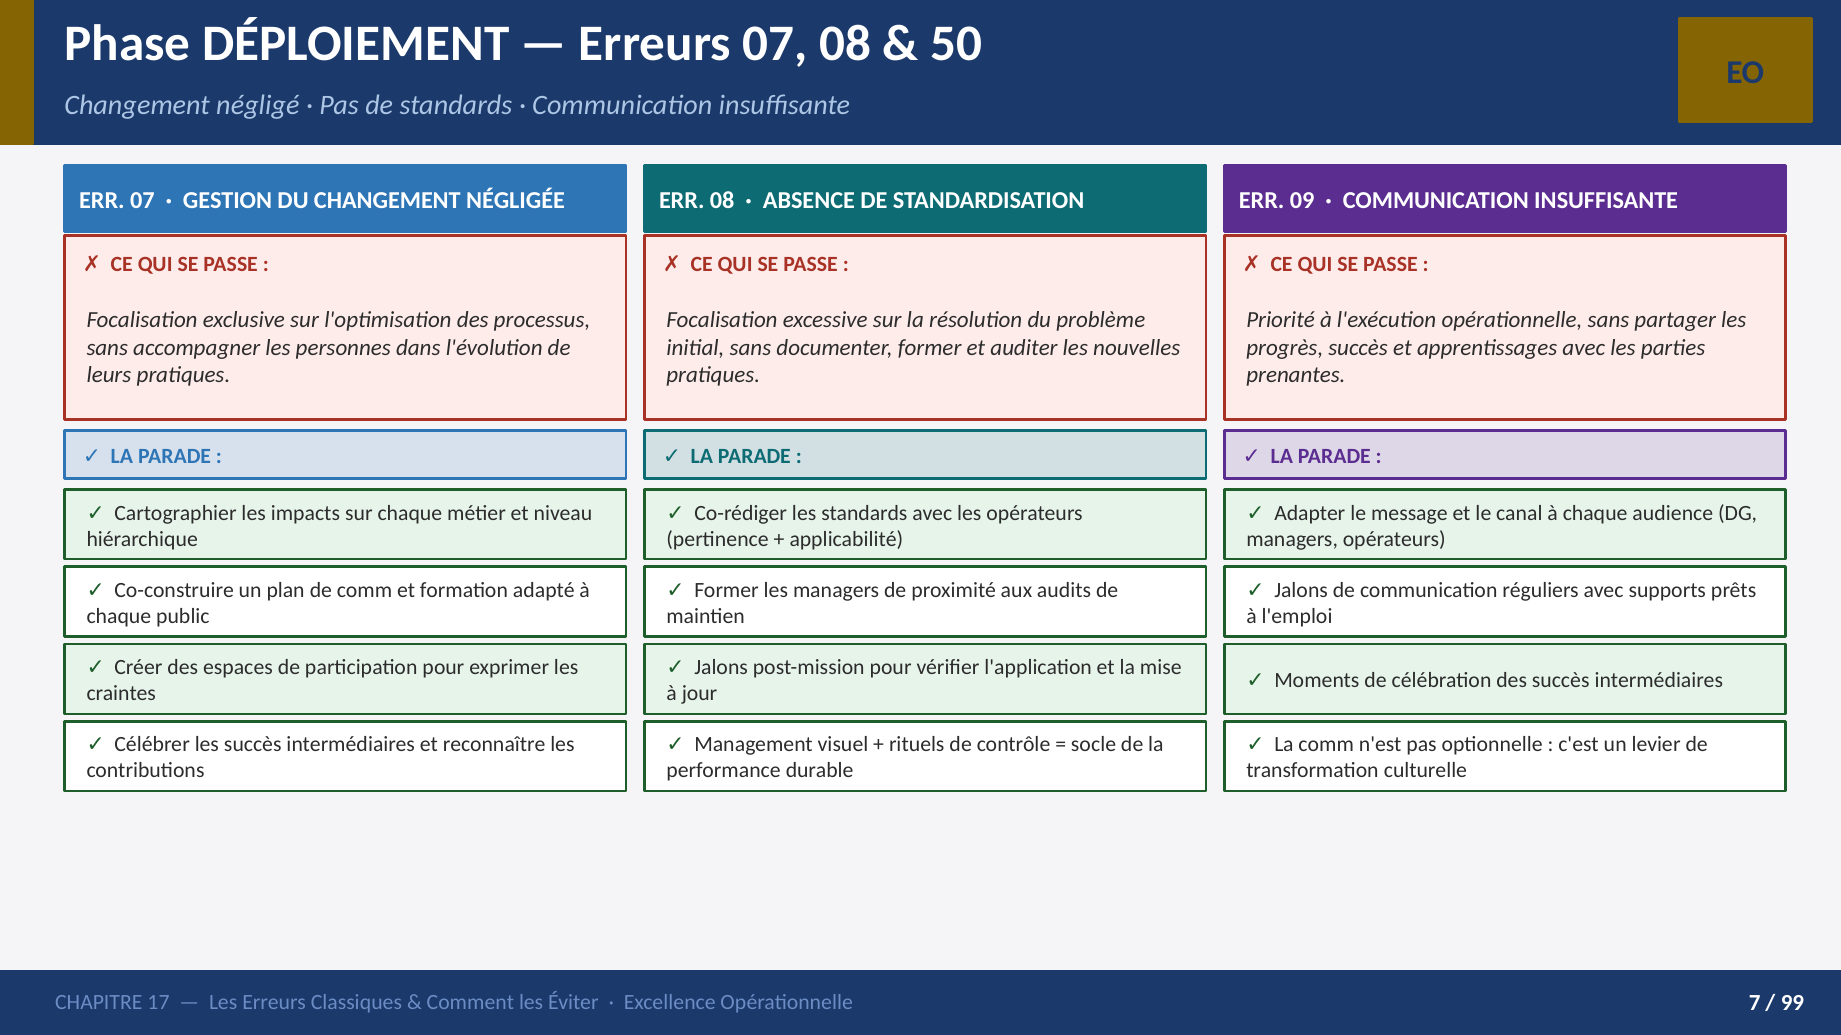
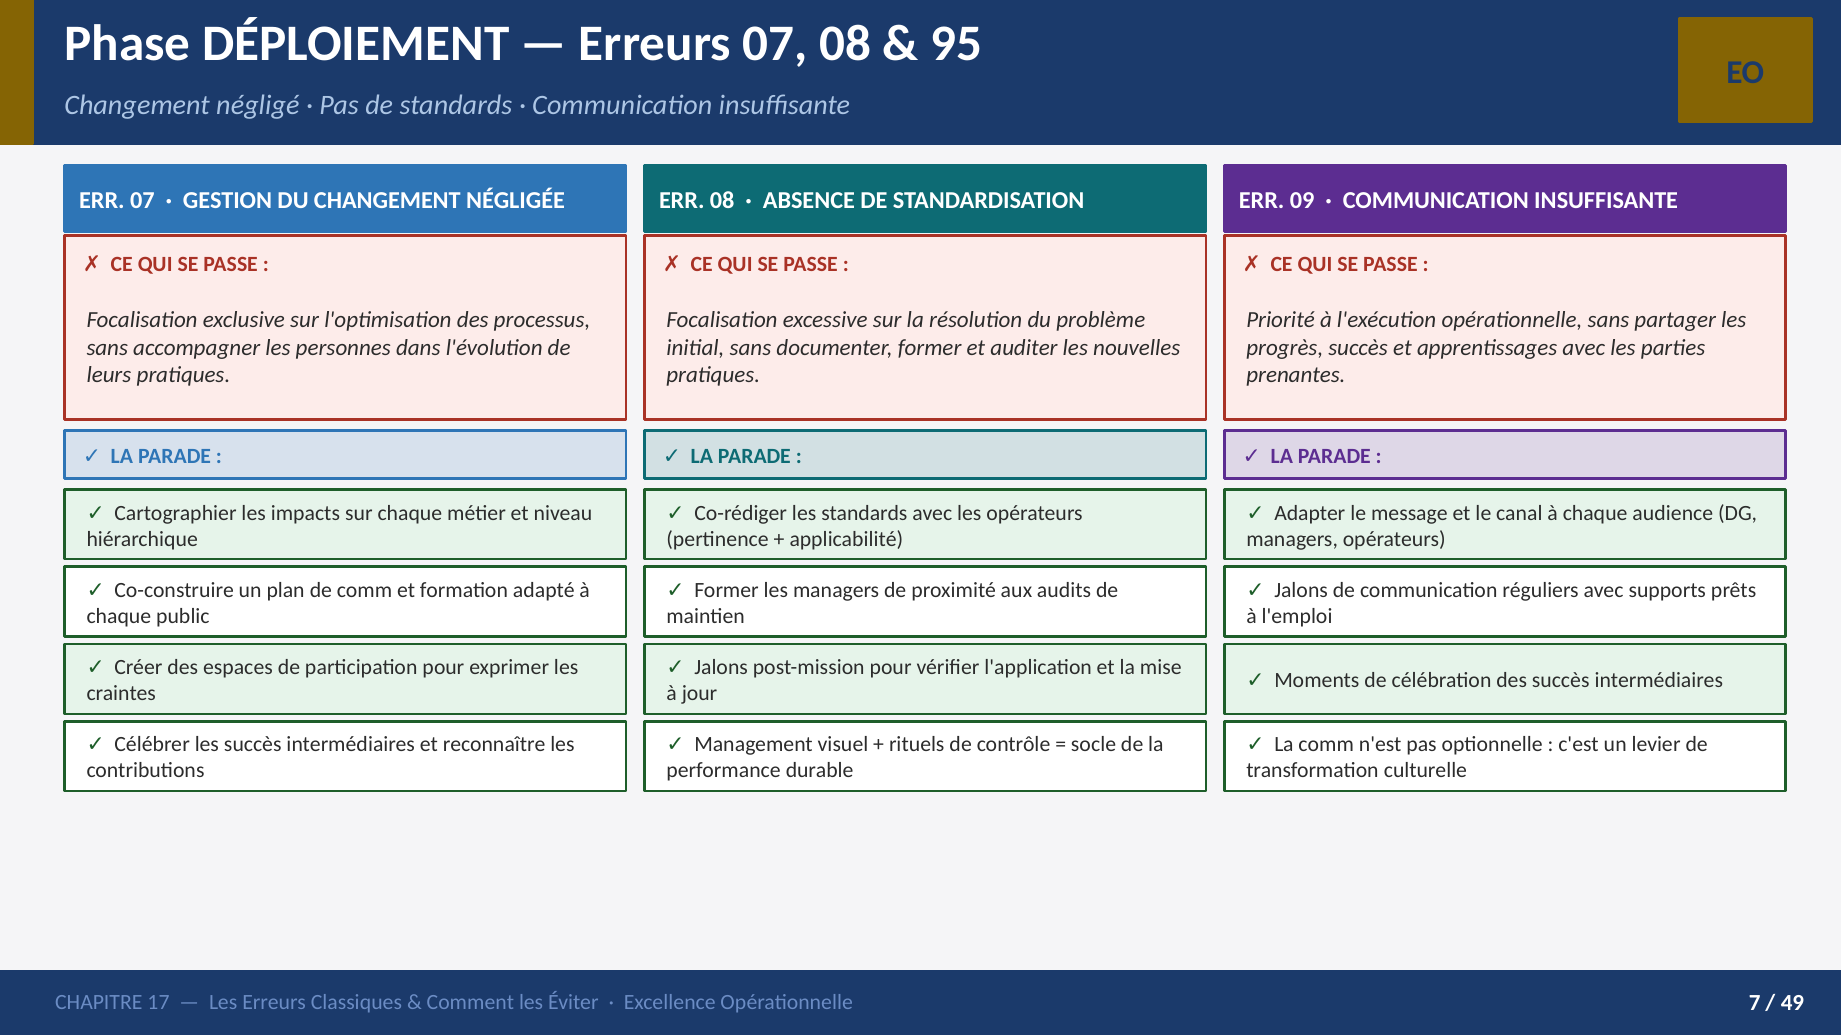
50: 50 -> 95
99: 99 -> 49
